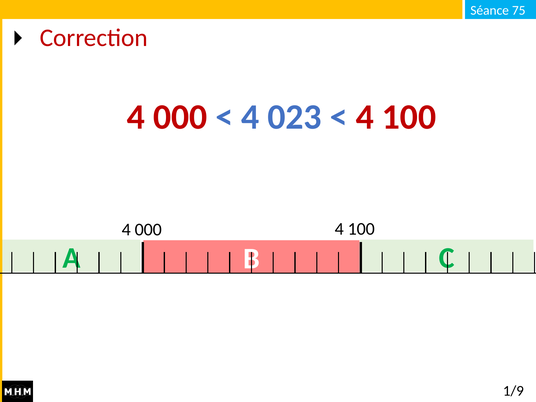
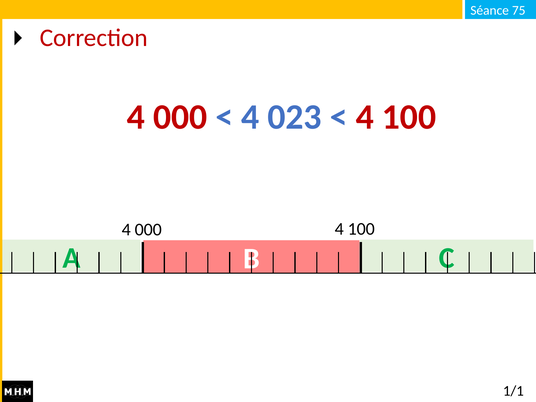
1/9: 1/9 -> 1/1
